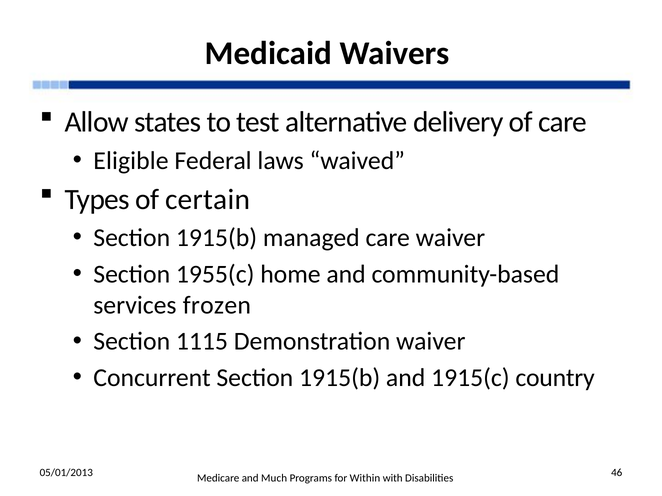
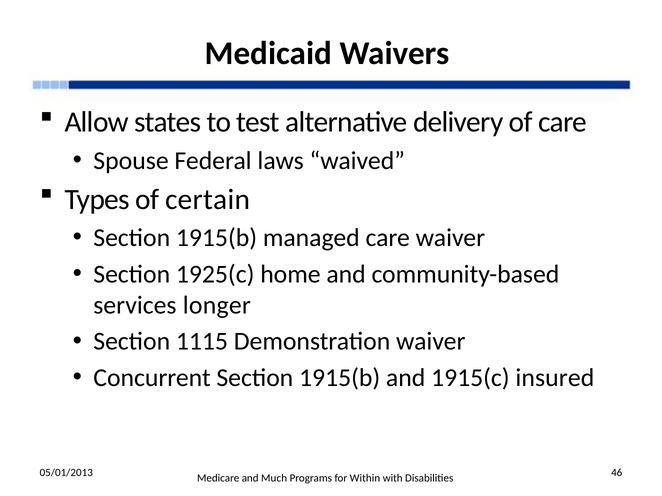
Eligible: Eligible -> Spouse
1955(c: 1955(c -> 1925(c
frozen: frozen -> longer
country: country -> insured
